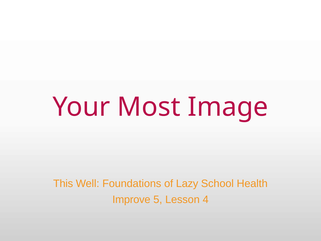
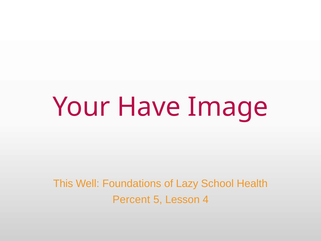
Most: Most -> Have
Improve: Improve -> Percent
